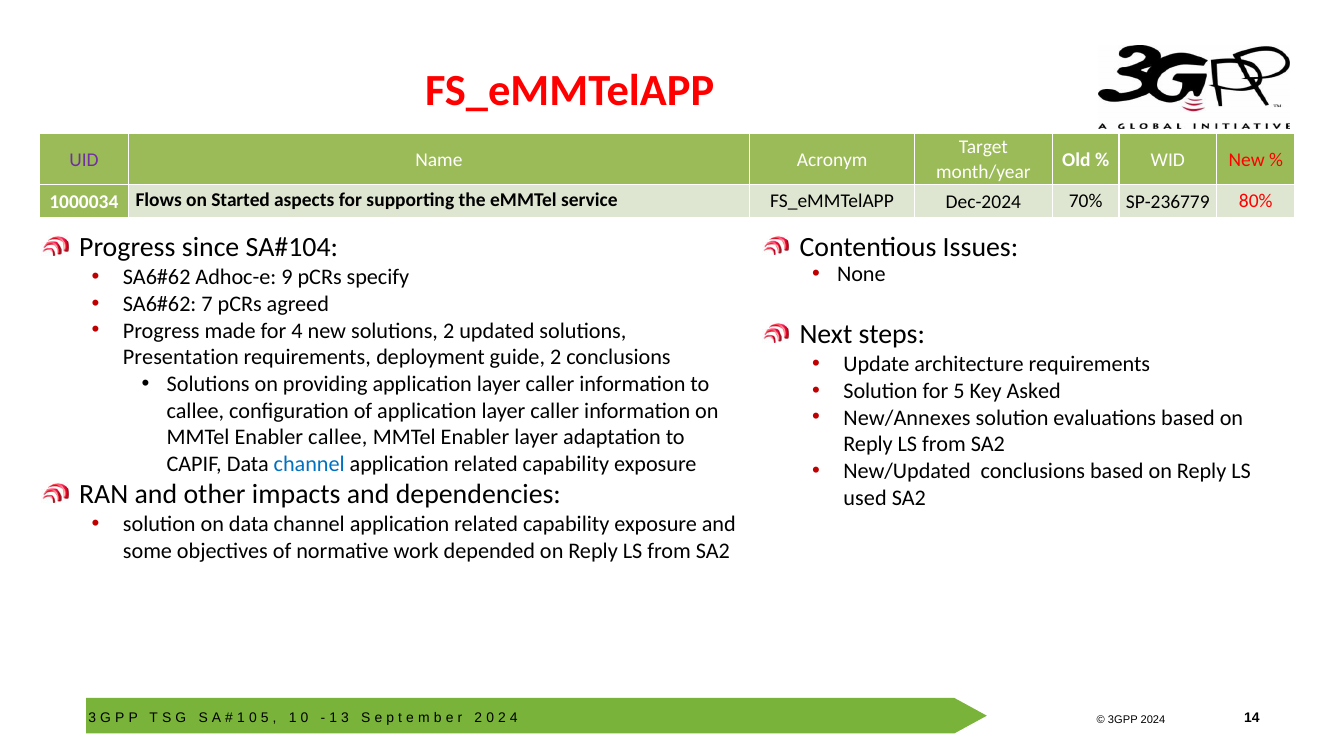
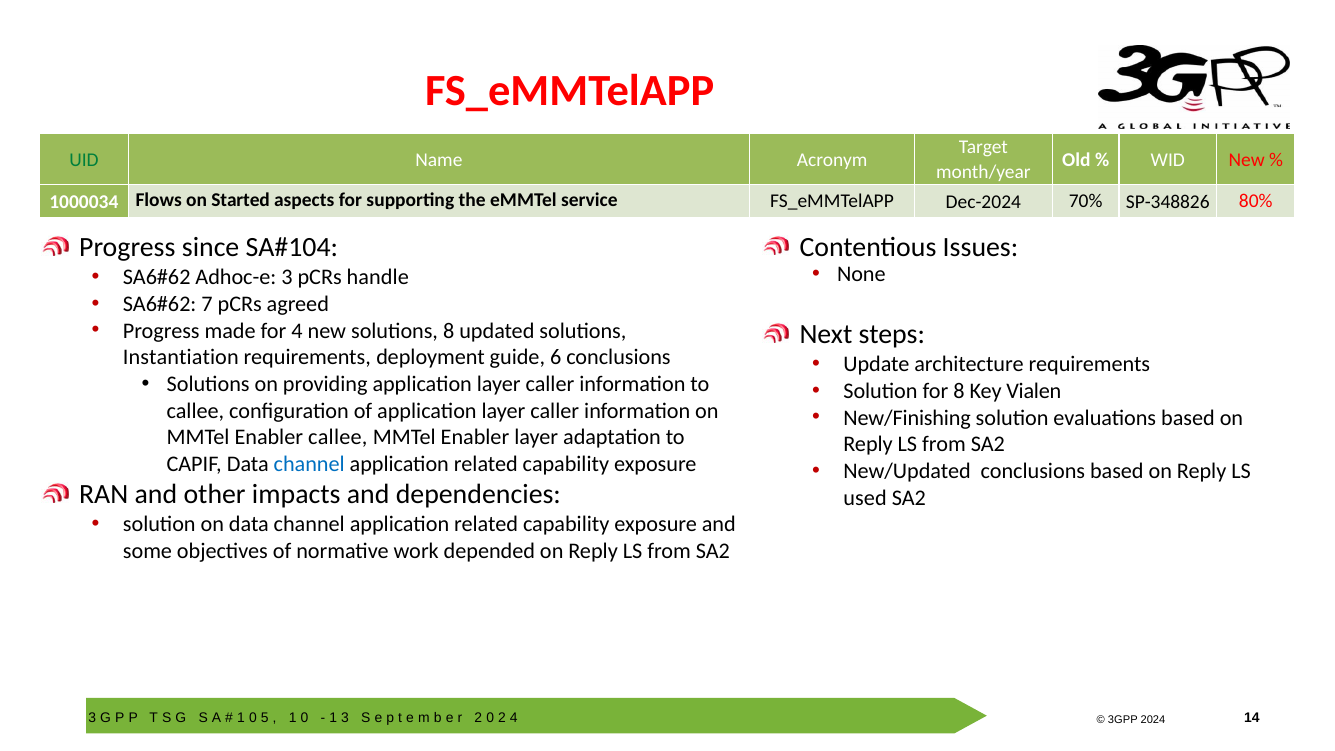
UID colour: purple -> green
SP-236779: SP-236779 -> SP-348826
Adhoc-e 9: 9 -> 3
specify: specify -> handle
solutions 2: 2 -> 8
Presentation: Presentation -> Instantiation
guide 2: 2 -> 6
for 5: 5 -> 8
Asked: Asked -> Vialen
New/Annexes: New/Annexes -> New/Finishing
